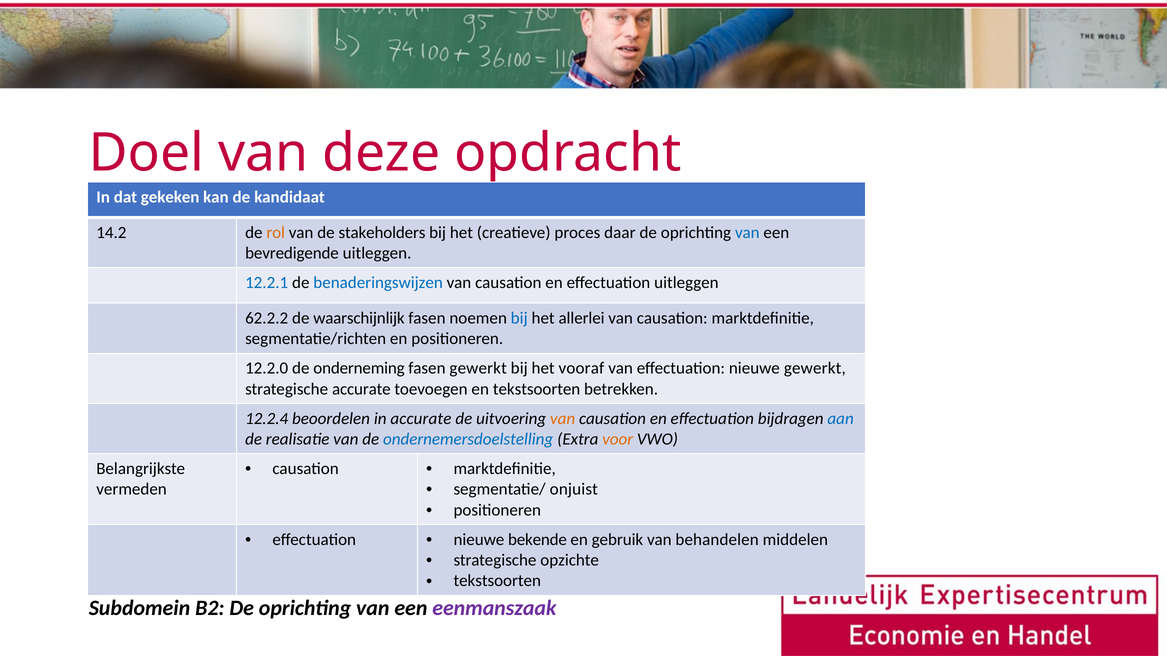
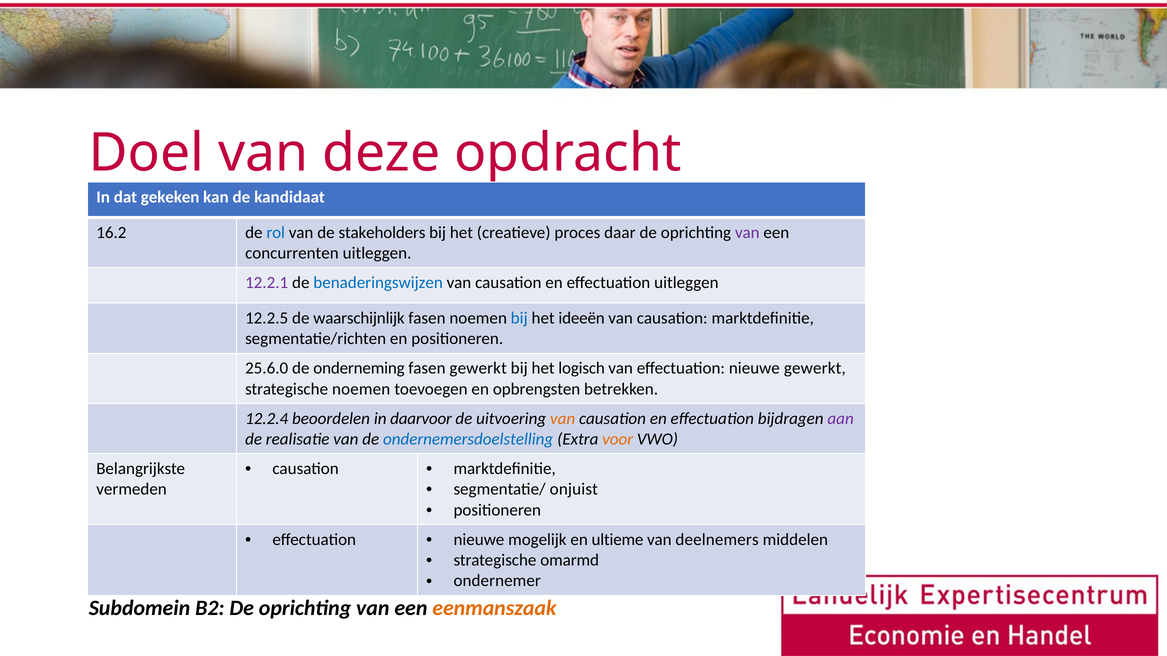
14.2: 14.2 -> 16.2
rol colour: orange -> blue
van at (747, 233) colour: blue -> purple
bevredigende: bevredigende -> concurrenten
12.2.1 colour: blue -> purple
62.2.2: 62.2.2 -> 12.2.5
allerlei: allerlei -> ideeën
12.2.0: 12.2.0 -> 25.6.0
vooraf: vooraf -> logisch
strategische accurate: accurate -> noemen
en tekstsoorten: tekstsoorten -> opbrengsten
in accurate: accurate -> daarvoor
aan colour: blue -> purple
bekende: bekende -> mogelijk
gebruik: gebruik -> ultieme
behandelen: behandelen -> deelnemers
opzichte: opzichte -> omarmd
tekstsoorten at (497, 581): tekstsoorten -> ondernemer
eenmanszaak colour: purple -> orange
